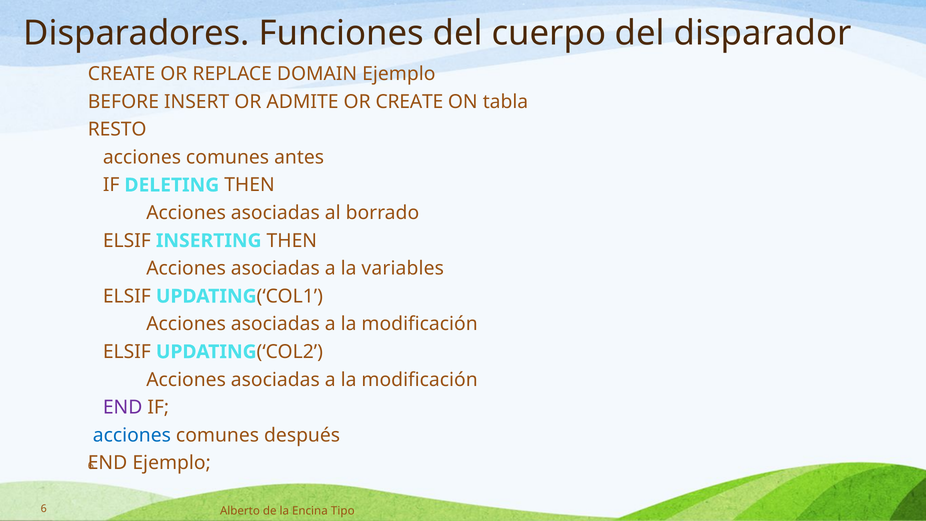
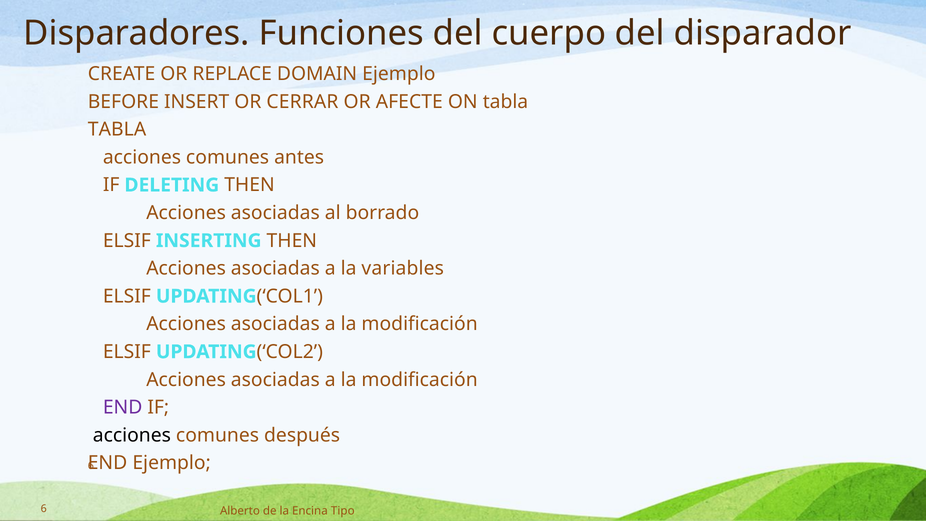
ADMITE: ADMITE -> CERRAR
OR CREATE: CREATE -> AFECTE
RESTO at (117, 130): RESTO -> TABLA
acciones at (132, 435) colour: blue -> black
